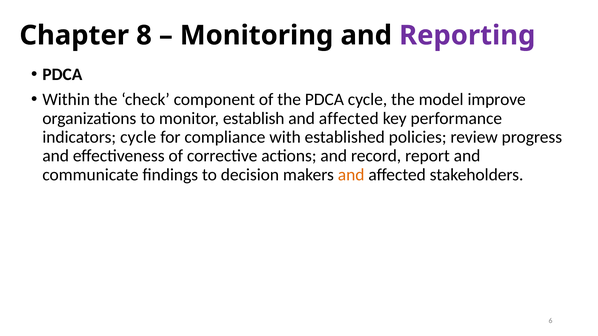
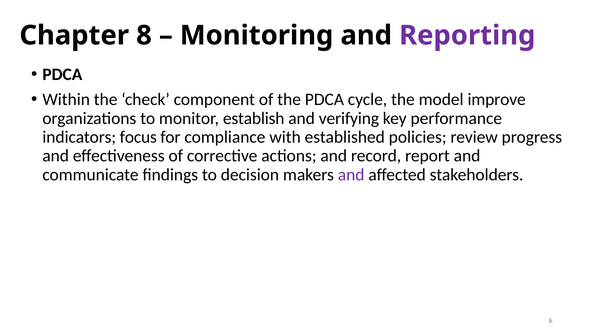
affected at (349, 118): affected -> verifying
indicators cycle: cycle -> focus
and at (351, 175) colour: orange -> purple
